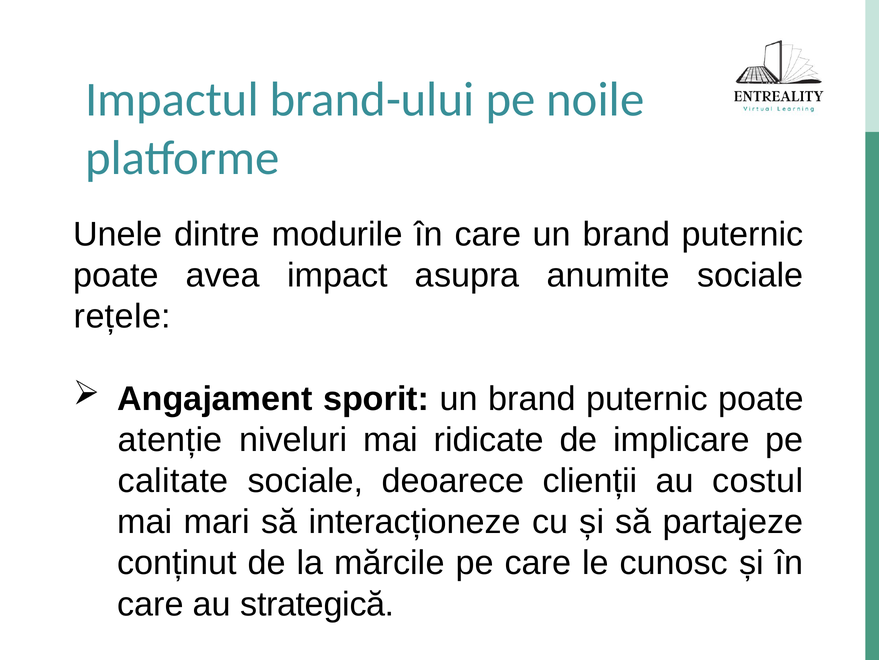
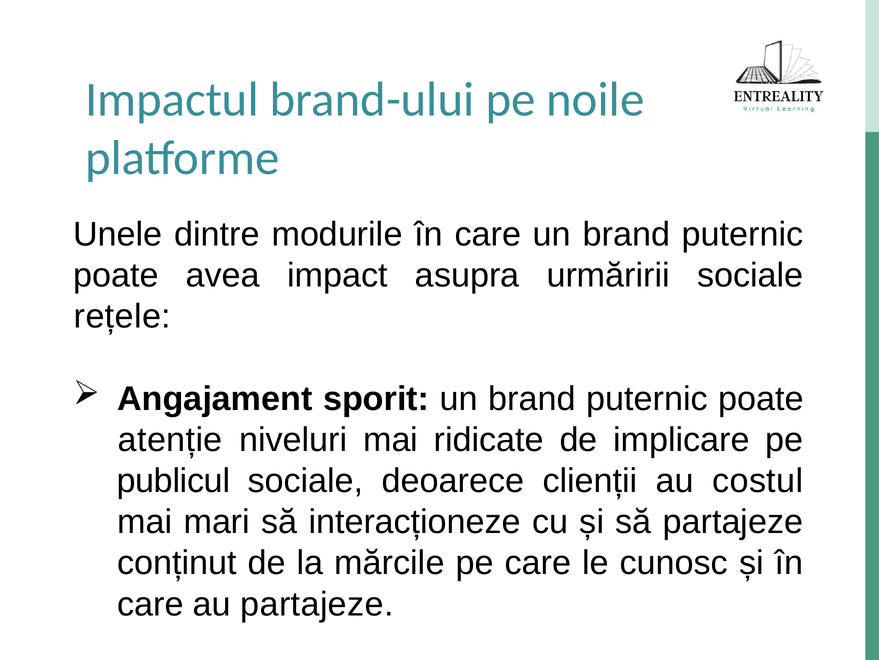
anumite: anumite -> urmăririi
calitate: calitate -> publicul
au strategică: strategică -> partajeze
